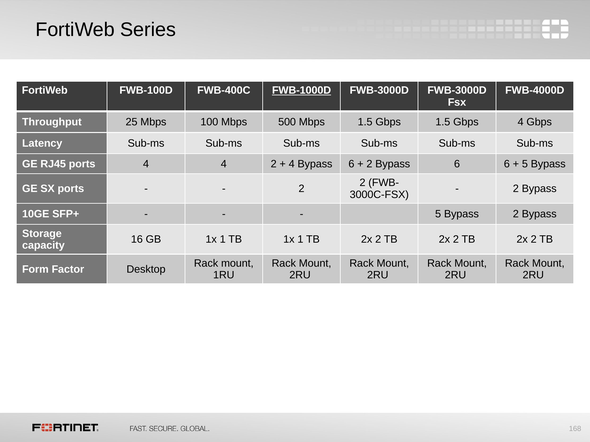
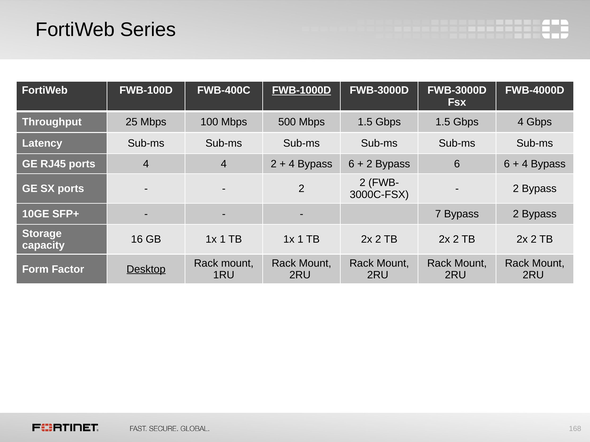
5 at (525, 164): 5 -> 4
5 at (438, 214): 5 -> 7
Desktop underline: none -> present
